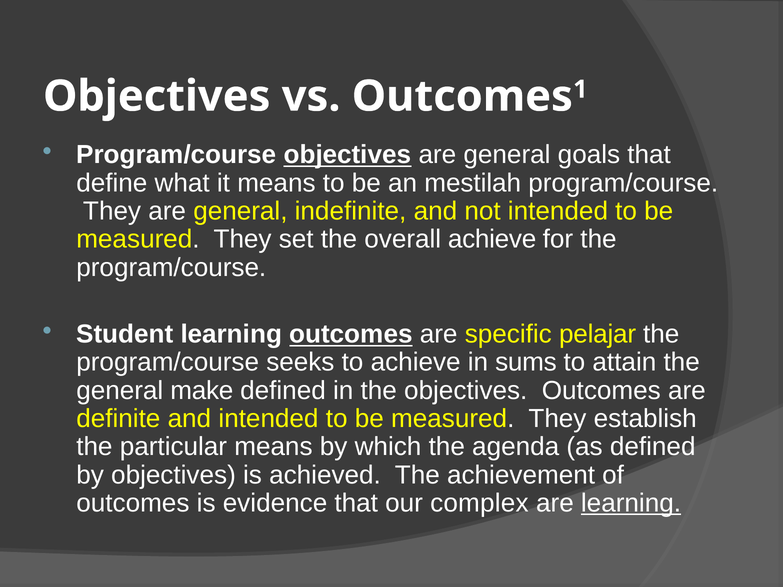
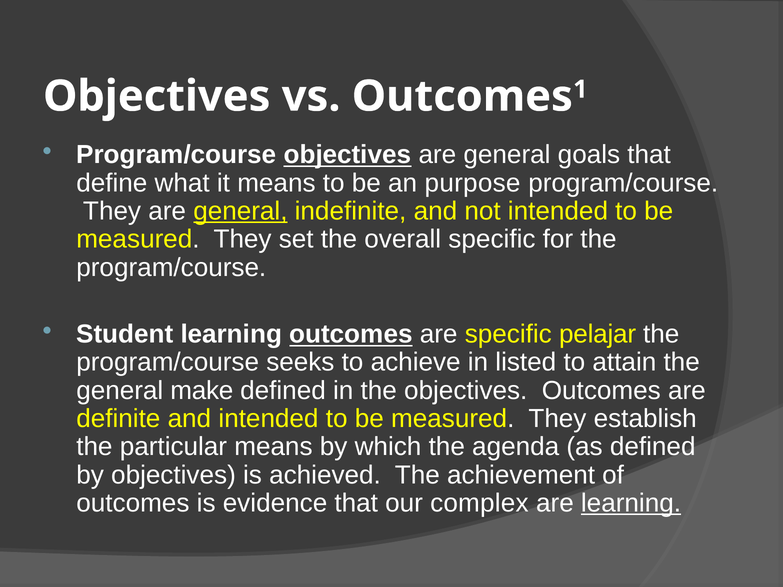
mestilah: mestilah -> purpose
general at (240, 211) underline: none -> present
overall achieve: achieve -> specific
sums: sums -> listed
